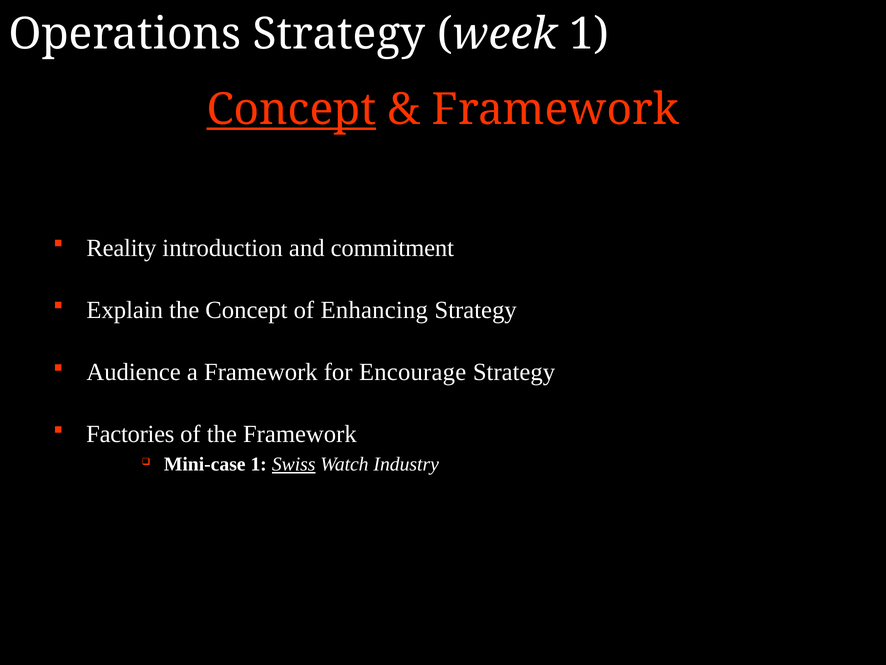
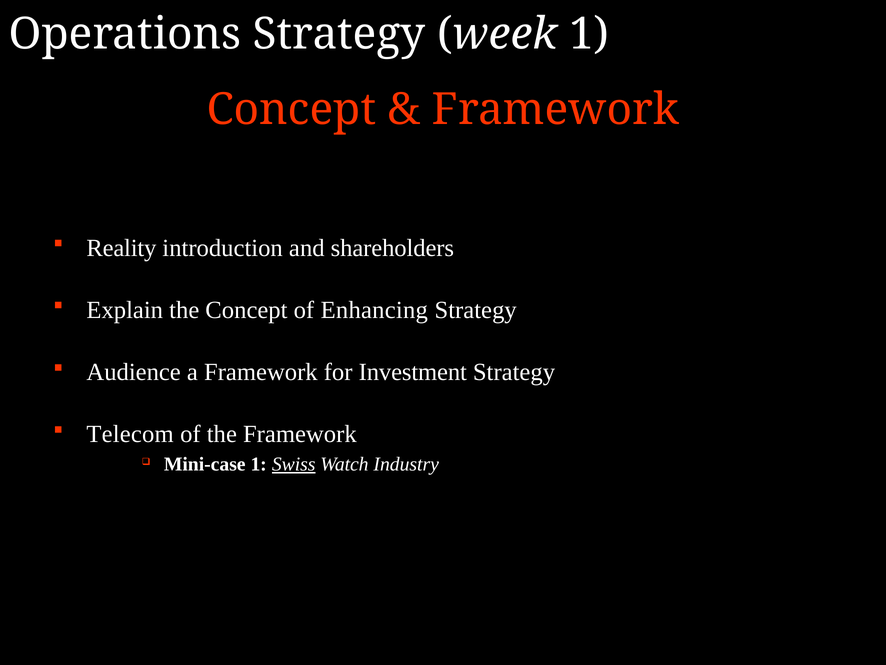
Concept at (291, 109) underline: present -> none
commitment: commitment -> shareholders
Encourage: Encourage -> Investment
Factories: Factories -> Telecom
